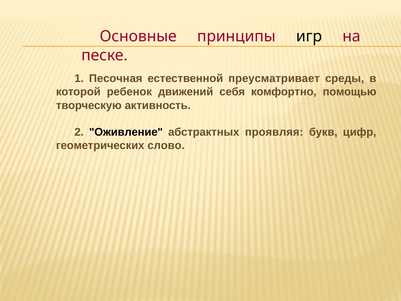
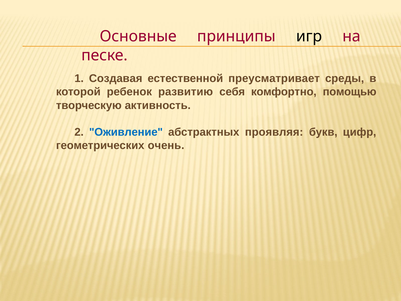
Песочная: Песочная -> Создавая
движений: движений -> развитию
Оживление colour: black -> blue
слово: слово -> очень
